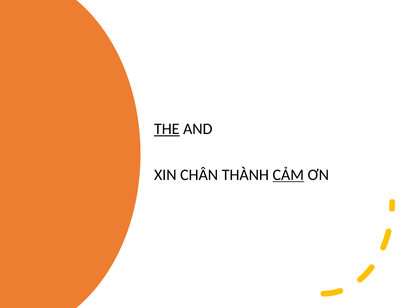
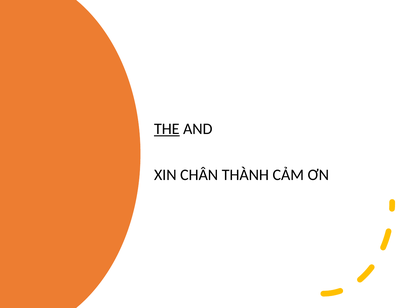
CẢM underline: present -> none
